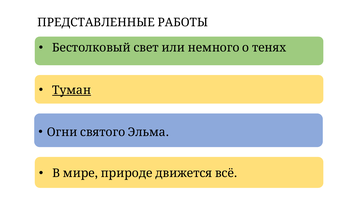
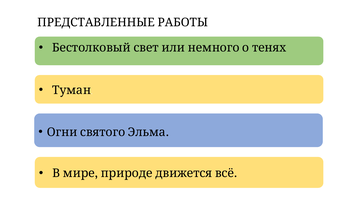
Туман underline: present -> none
